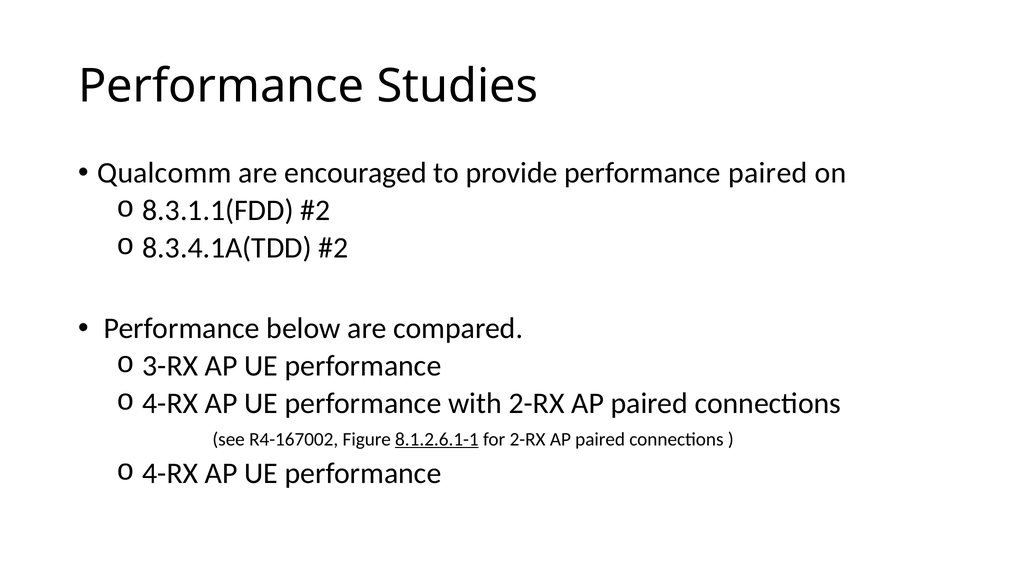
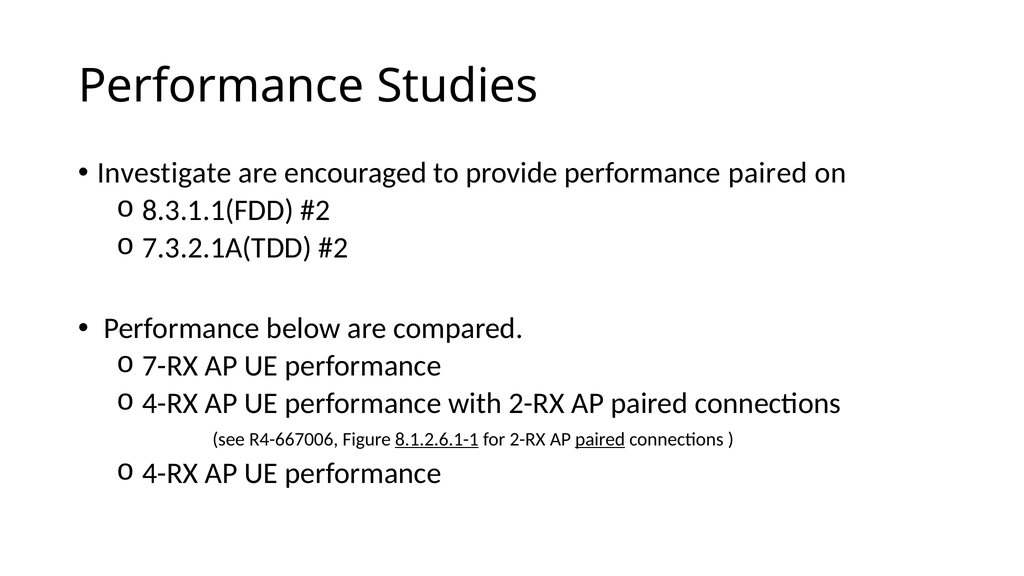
Qualcomm: Qualcomm -> Investigate
8.3.4.1A(TDD: 8.3.4.1A(TDD -> 7.3.2.1A(TDD
3-RX: 3-RX -> 7-RX
R4-167002: R4-167002 -> R4-667006
paired at (600, 439) underline: none -> present
